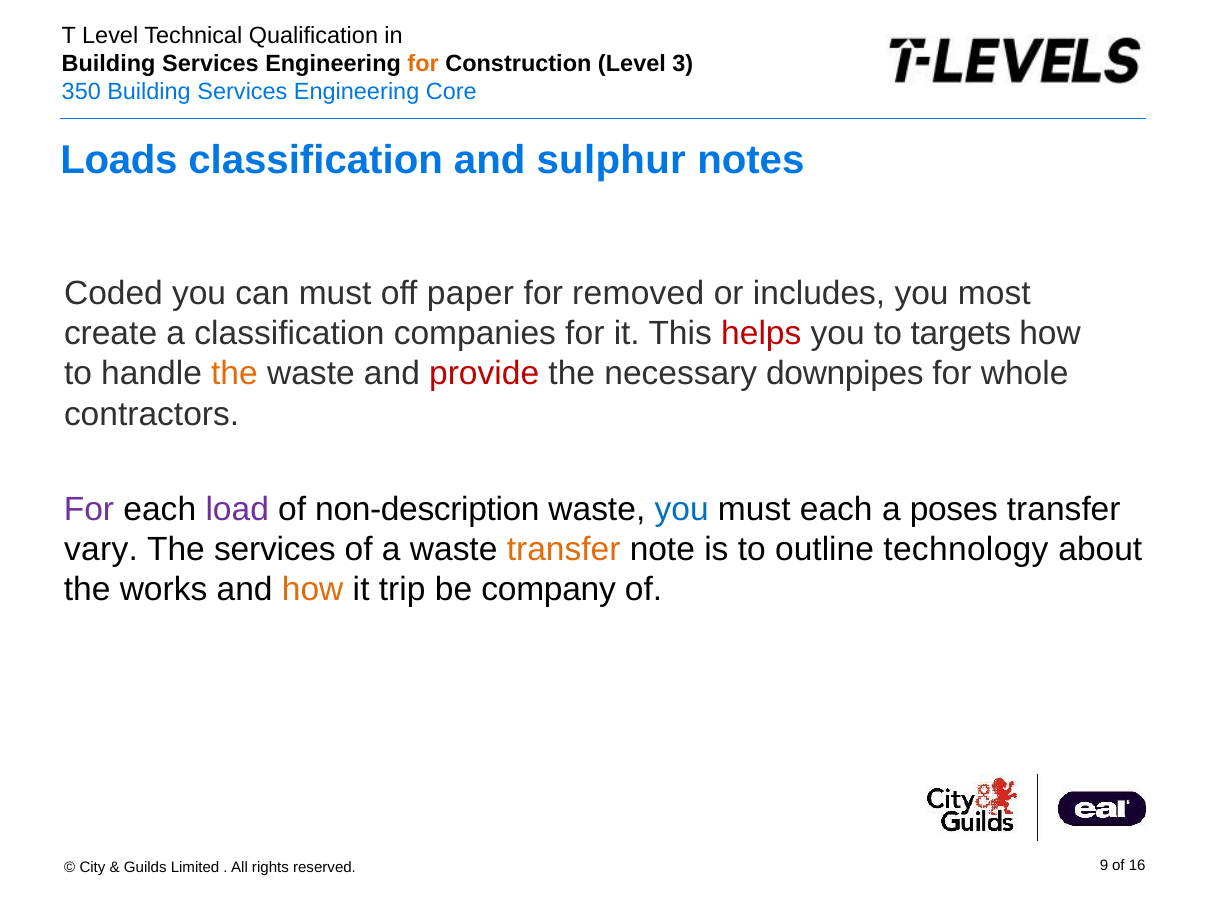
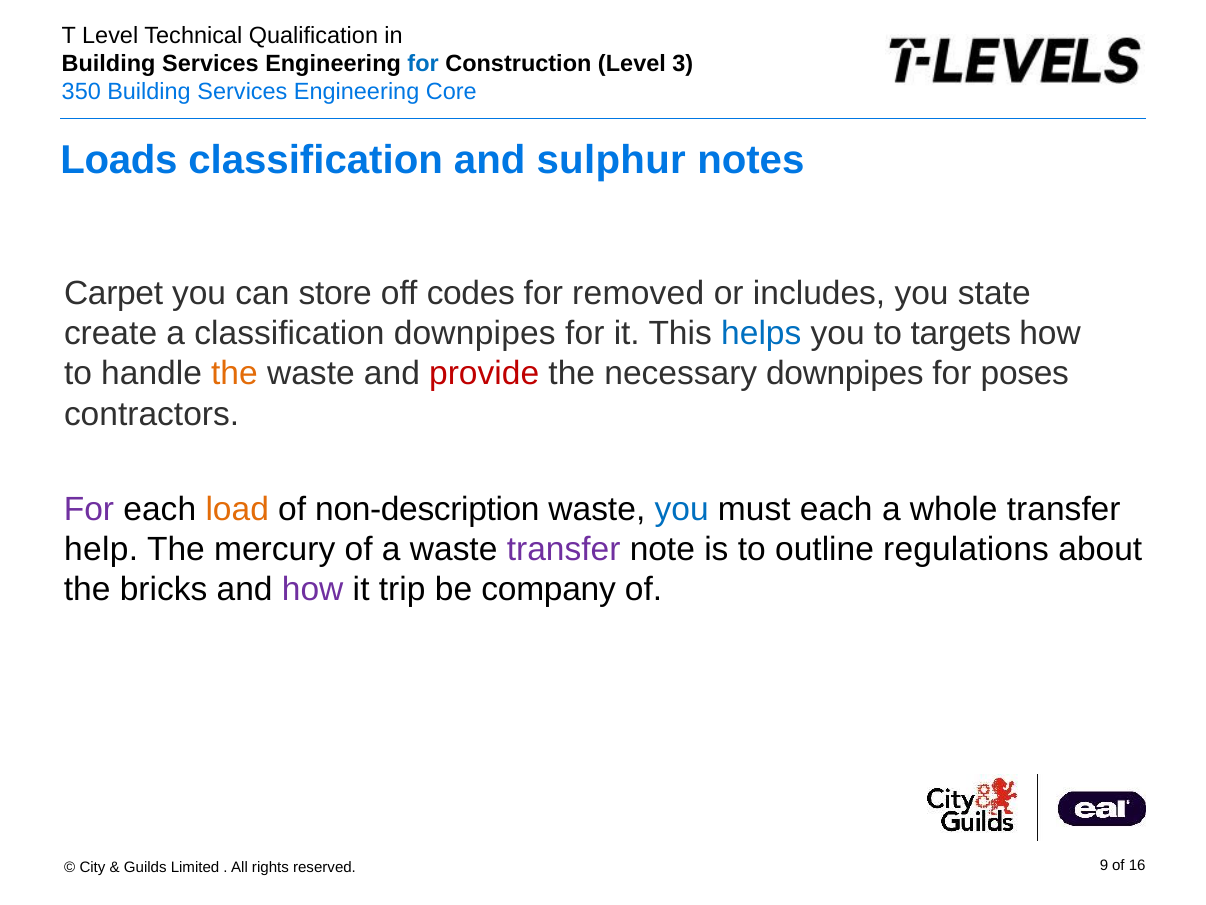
for at (423, 64) colour: orange -> blue
Coded: Coded -> Carpet
can must: must -> store
paper: paper -> codes
most: most -> state
classification companies: companies -> downpipes
helps colour: red -> blue
whole: whole -> poses
load colour: purple -> orange
poses: poses -> whole
vary: vary -> help
The services: services -> mercury
transfer at (564, 549) colour: orange -> purple
technology: technology -> regulations
works: works -> bricks
how at (313, 590) colour: orange -> purple
